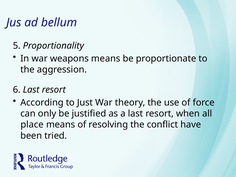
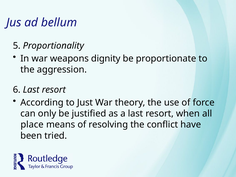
weapons means: means -> dignity
